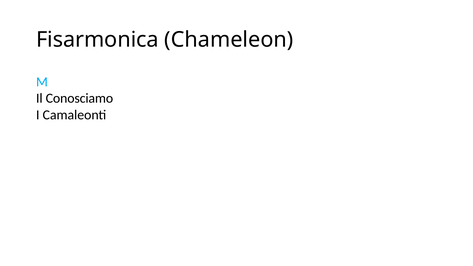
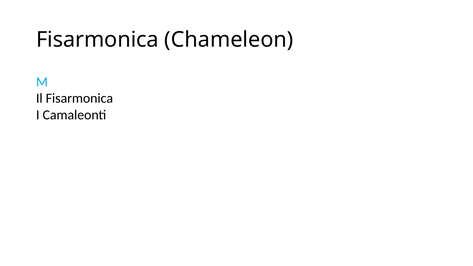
Il Conosciamo: Conosciamo -> Fisarmonica
